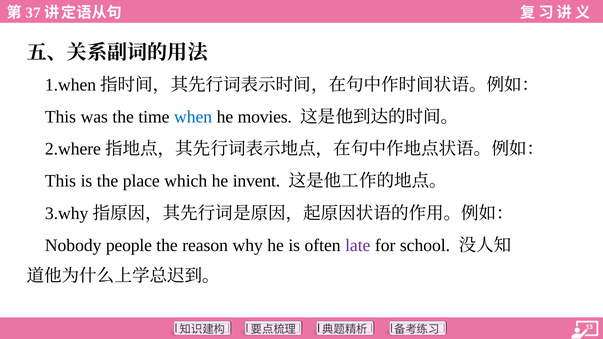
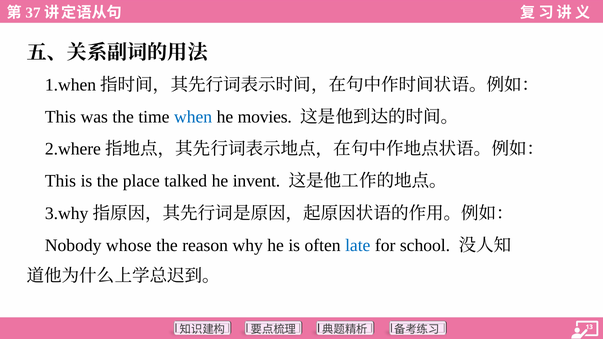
which: which -> talked
people: people -> whose
late colour: purple -> blue
